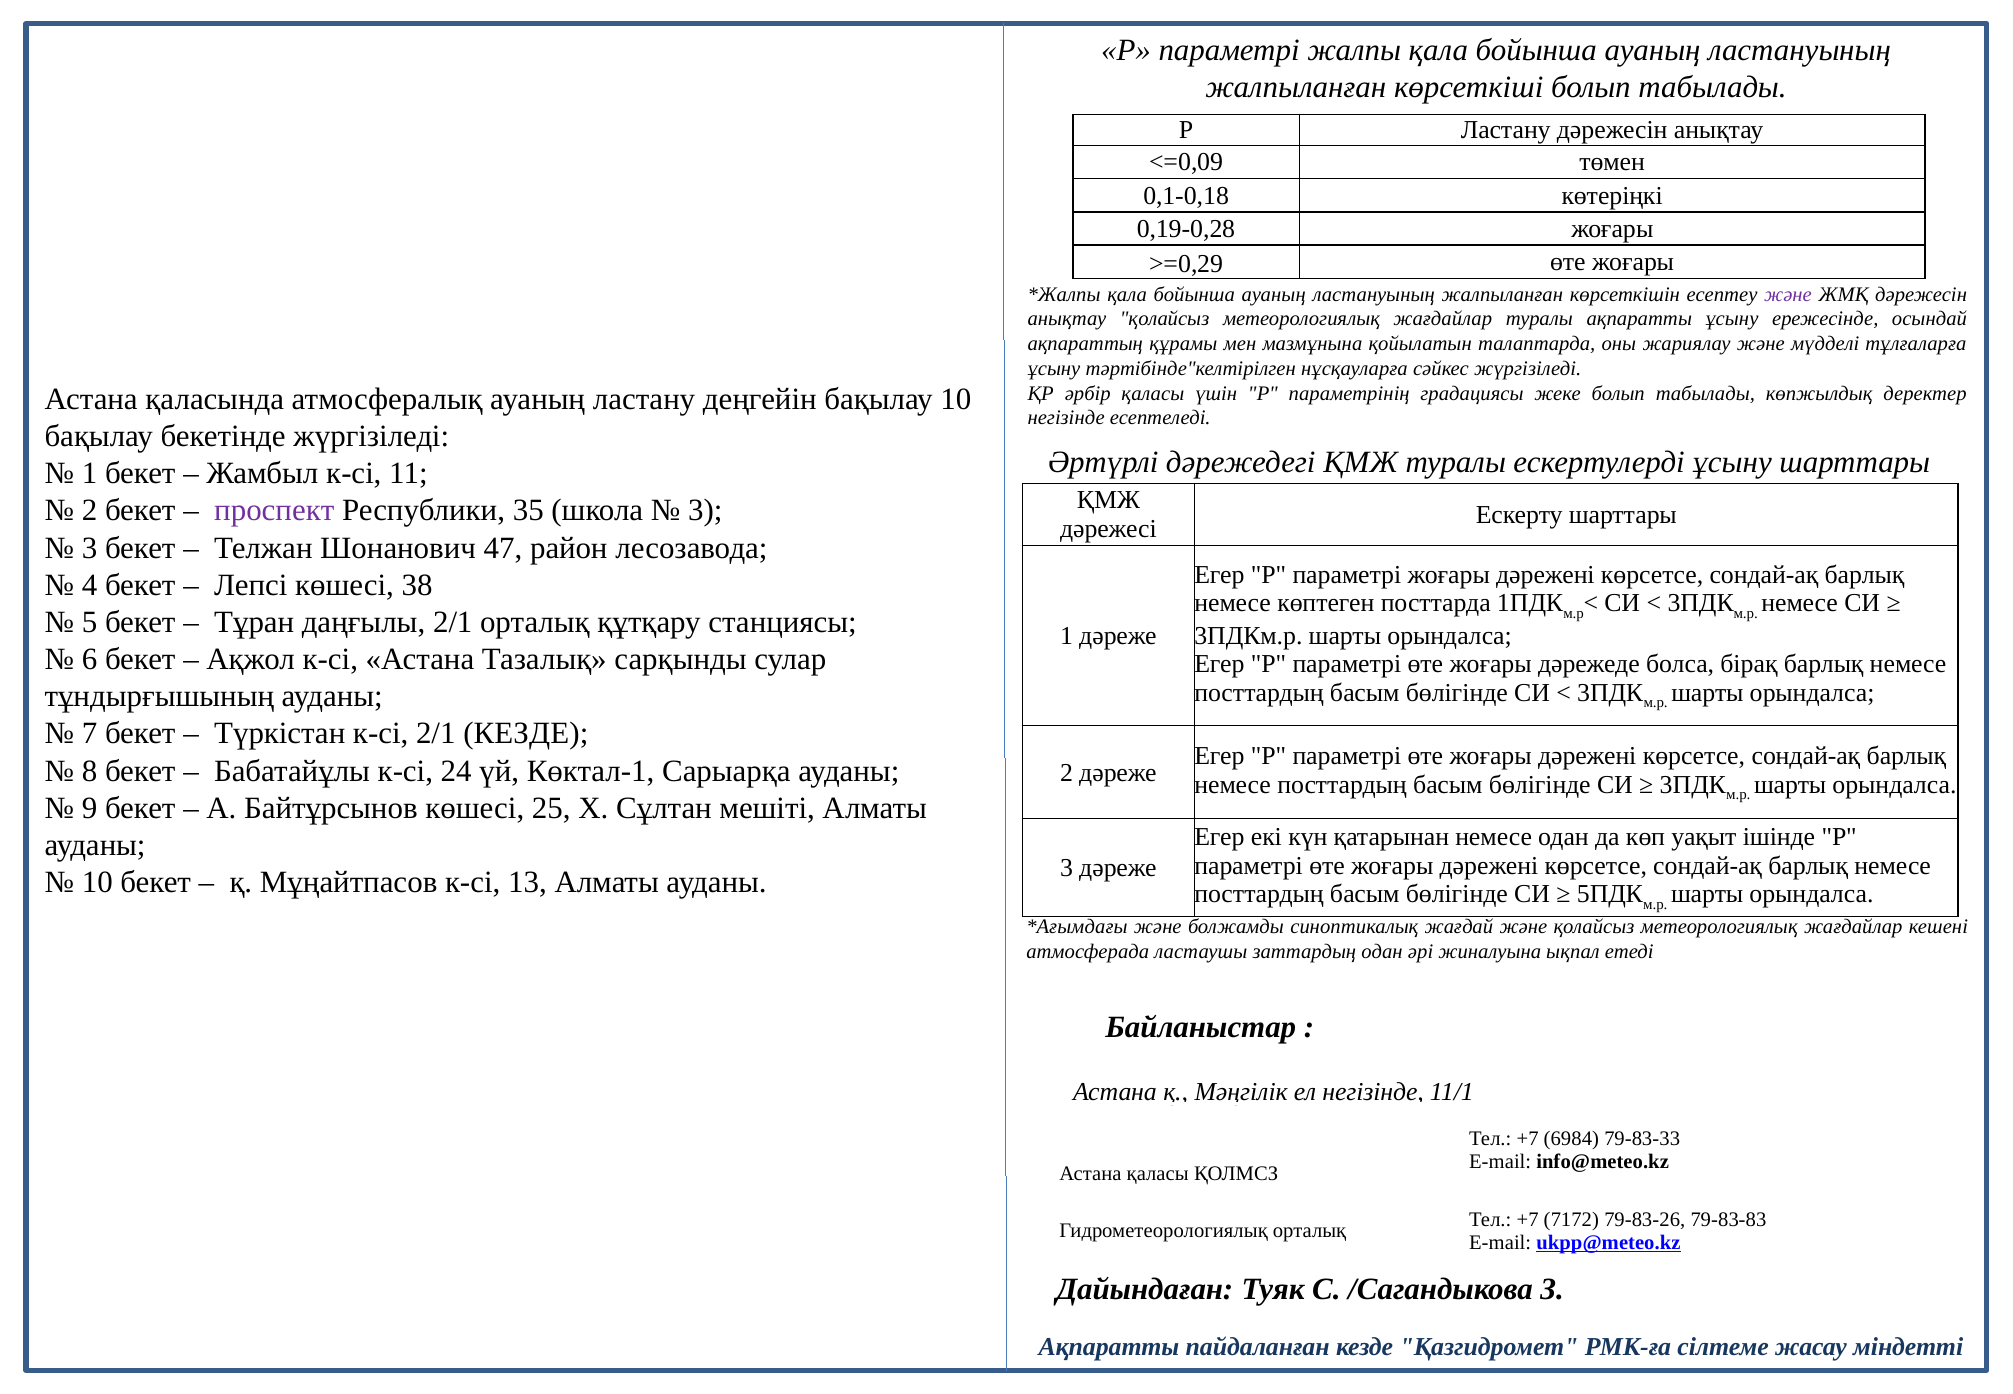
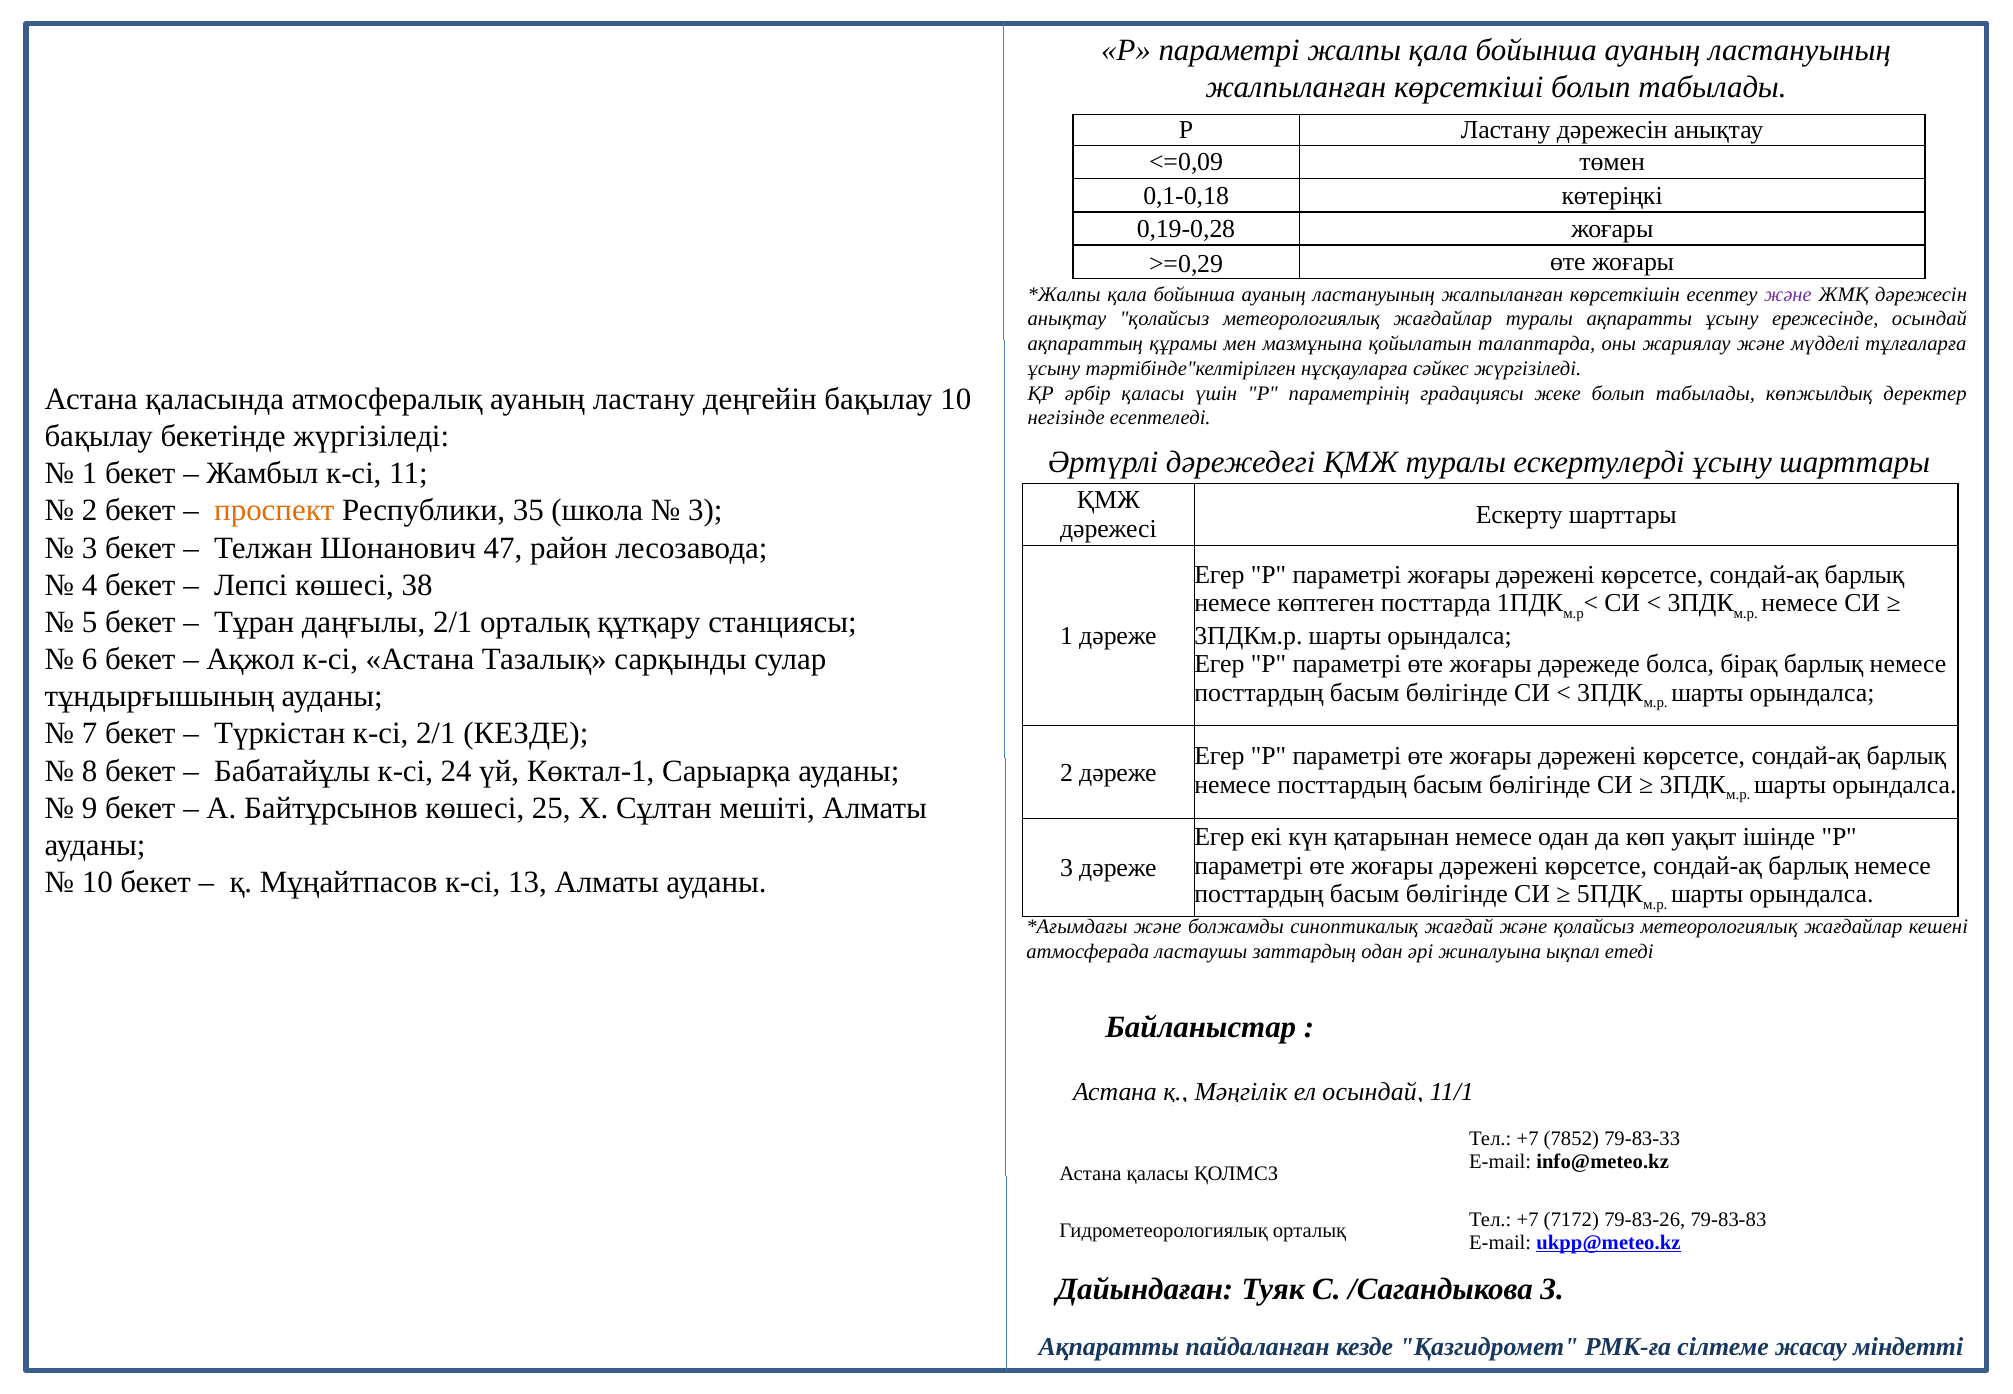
проспект colour: purple -> orange
ел негізінде: негізінде -> осындай
6984: 6984 -> 7852
